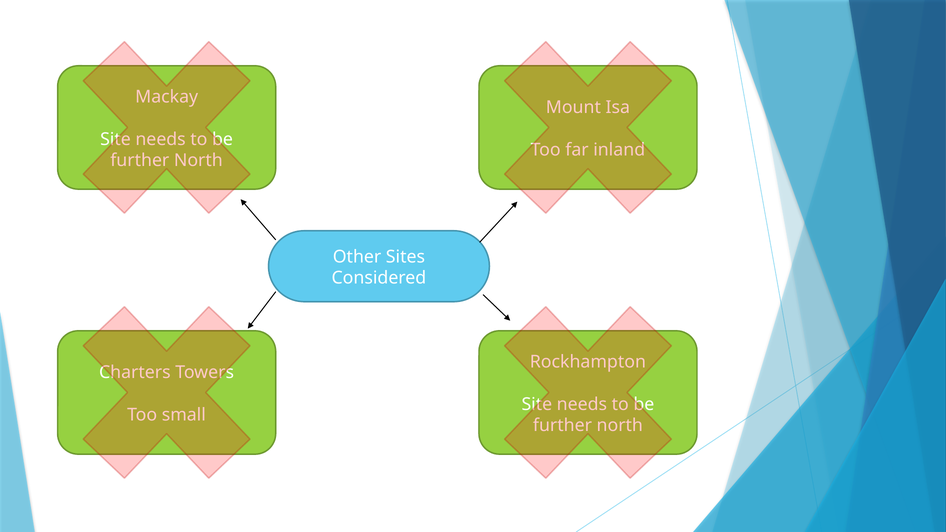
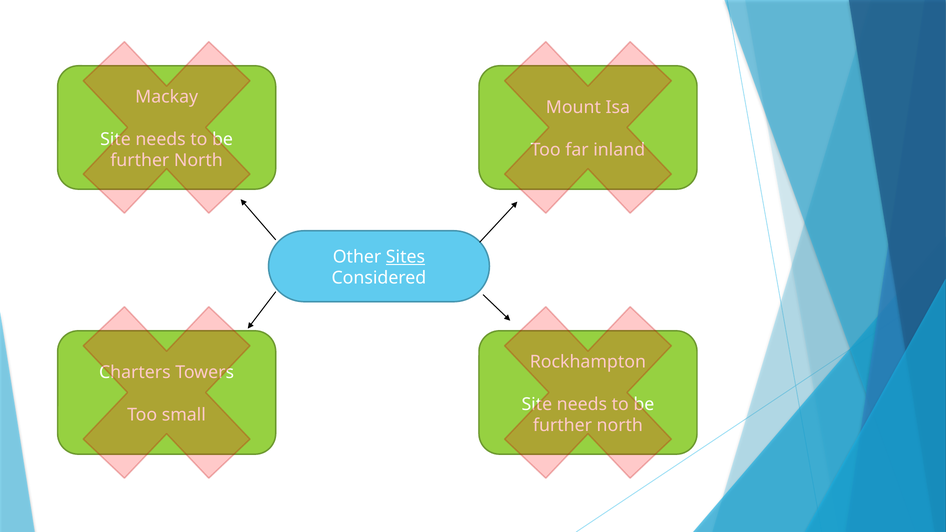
Sites underline: none -> present
